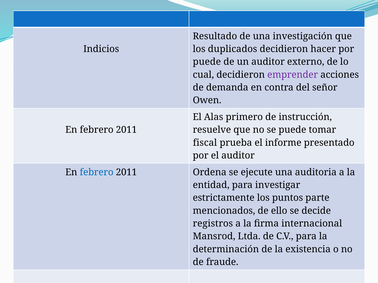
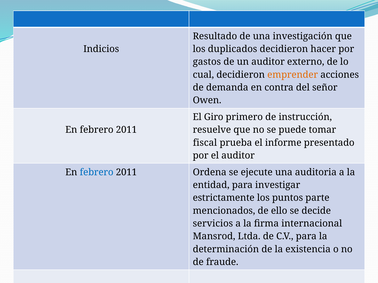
puede at (207, 62): puede -> gastos
emprender colour: purple -> orange
Alas: Alas -> Giro
registros: registros -> servicios
